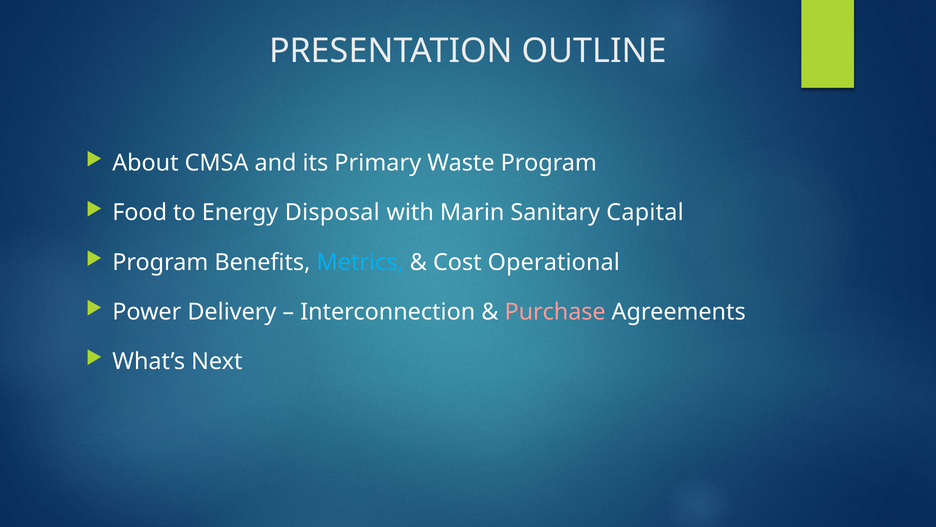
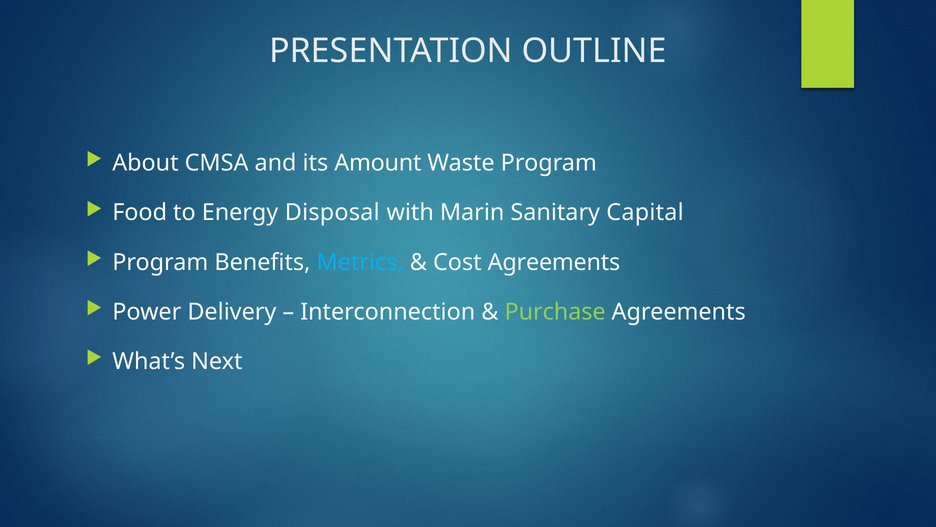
Primary: Primary -> Amount
Cost Operational: Operational -> Agreements
Purchase colour: pink -> light green
